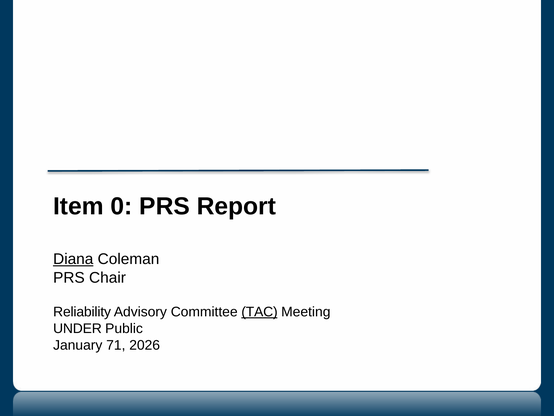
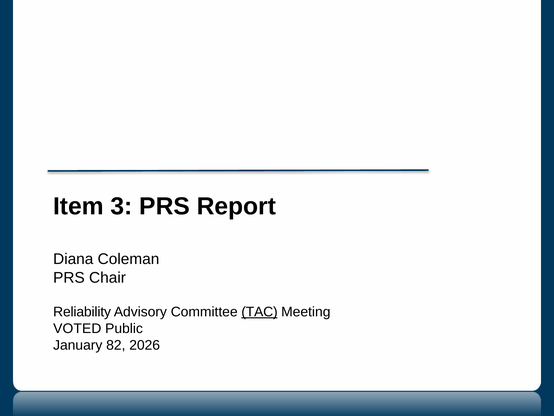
0: 0 -> 3
Diana underline: present -> none
UNDER: UNDER -> VOTED
71: 71 -> 82
